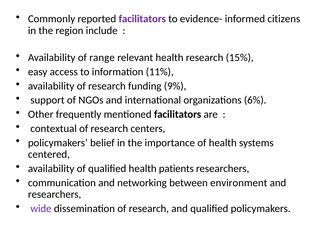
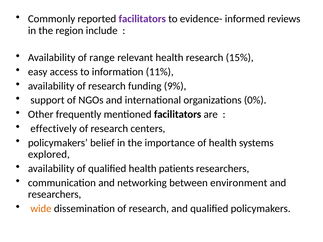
citizens: citizens -> reviews
6%: 6% -> 0%
contextual: contextual -> effectively
centered: centered -> explored
wide colour: purple -> orange
